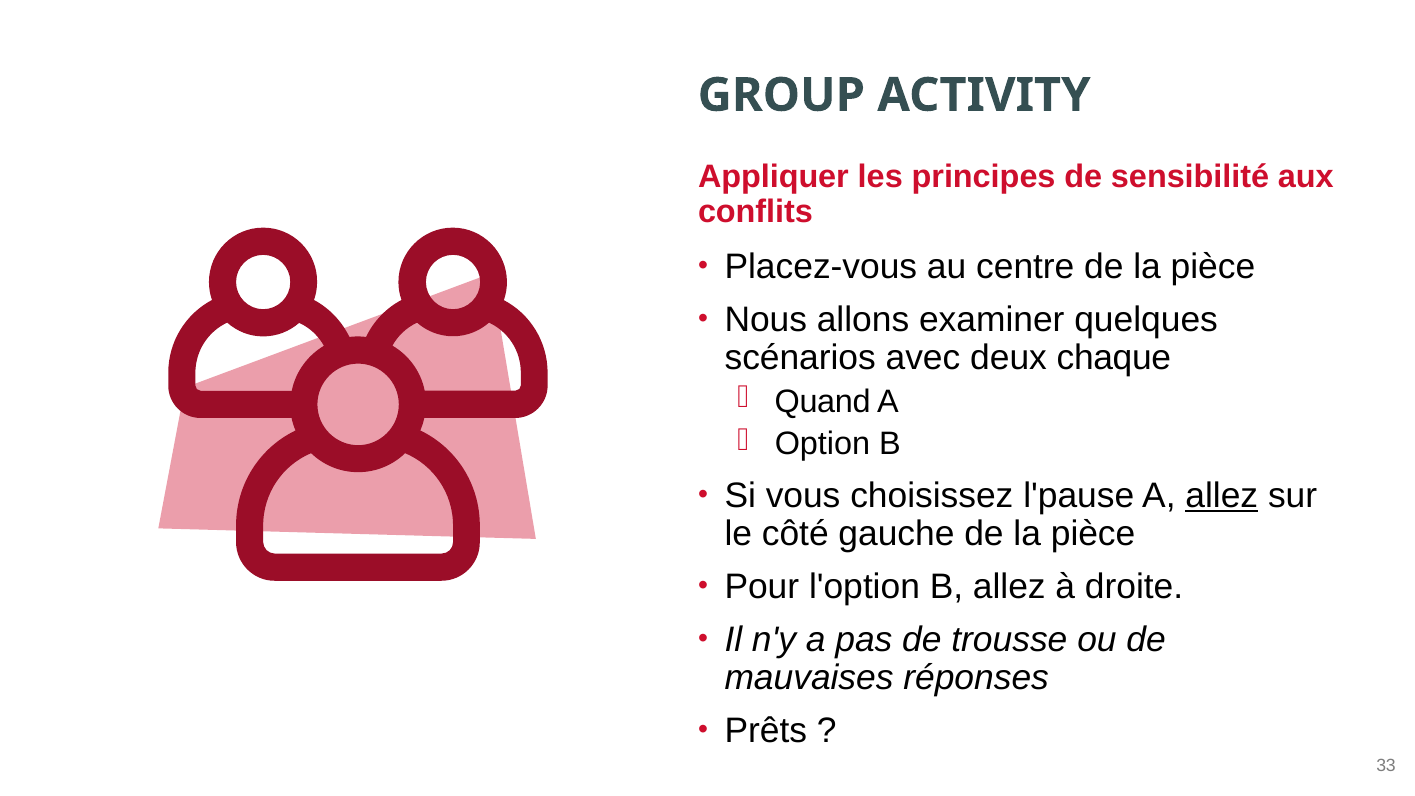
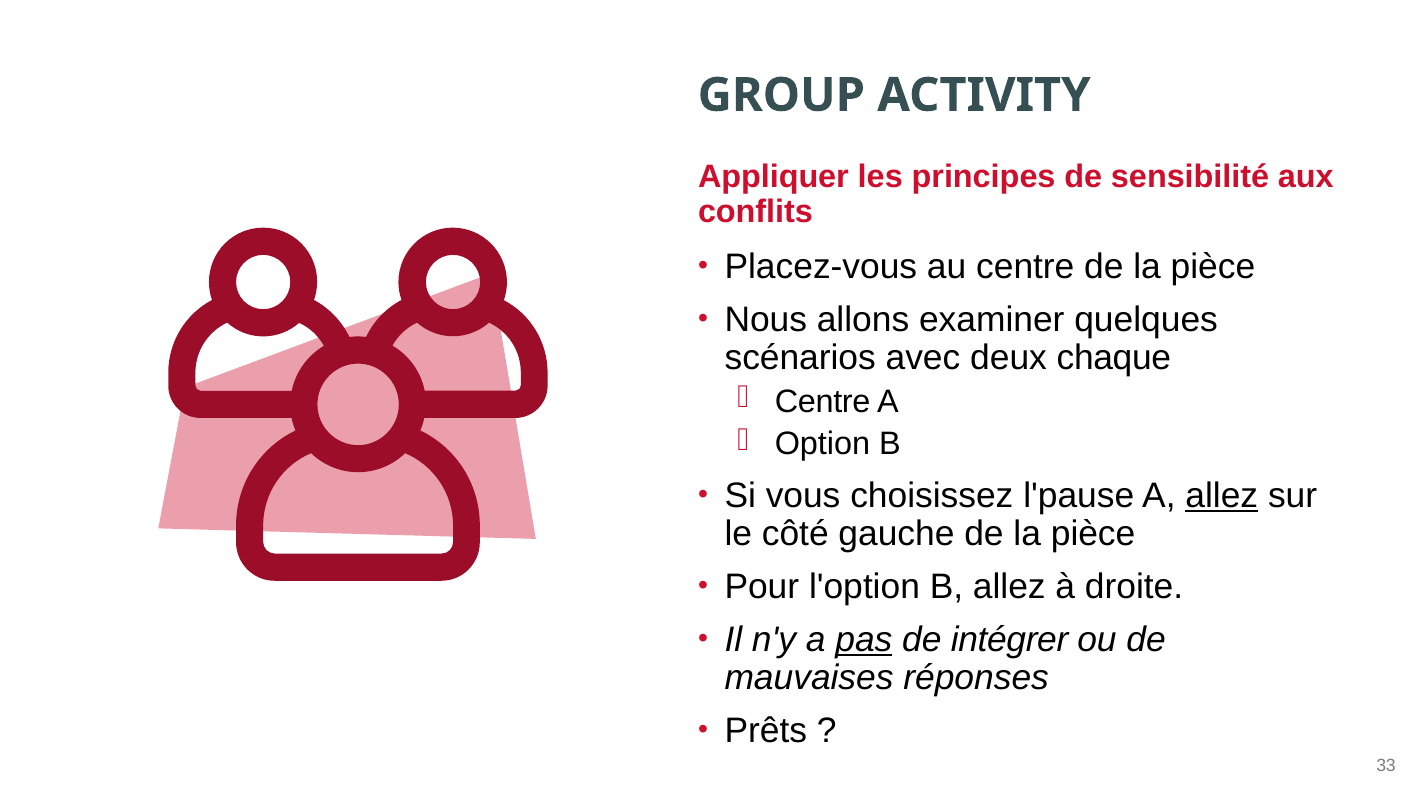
Quand at (823, 402): Quand -> Centre
pas underline: none -> present
trousse: trousse -> intégrer
